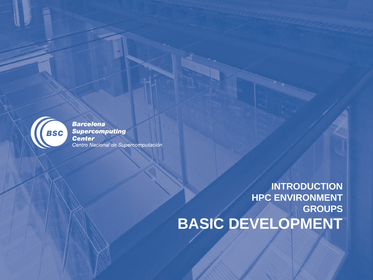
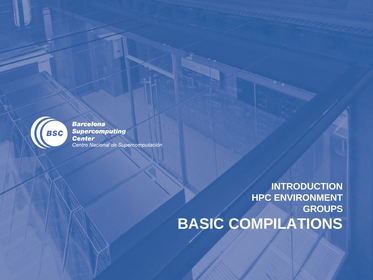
DEVELOPMENT: DEVELOPMENT -> COMPILATIONS
